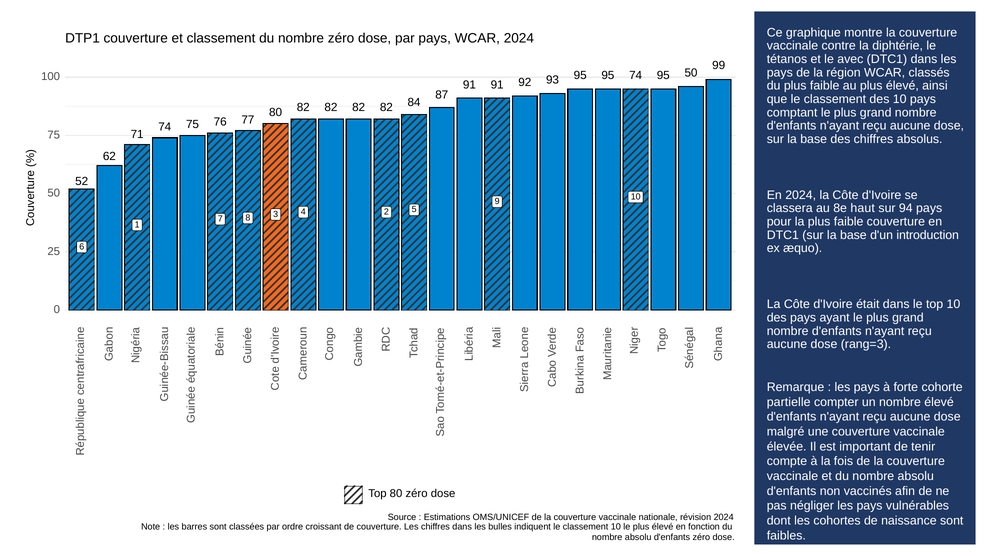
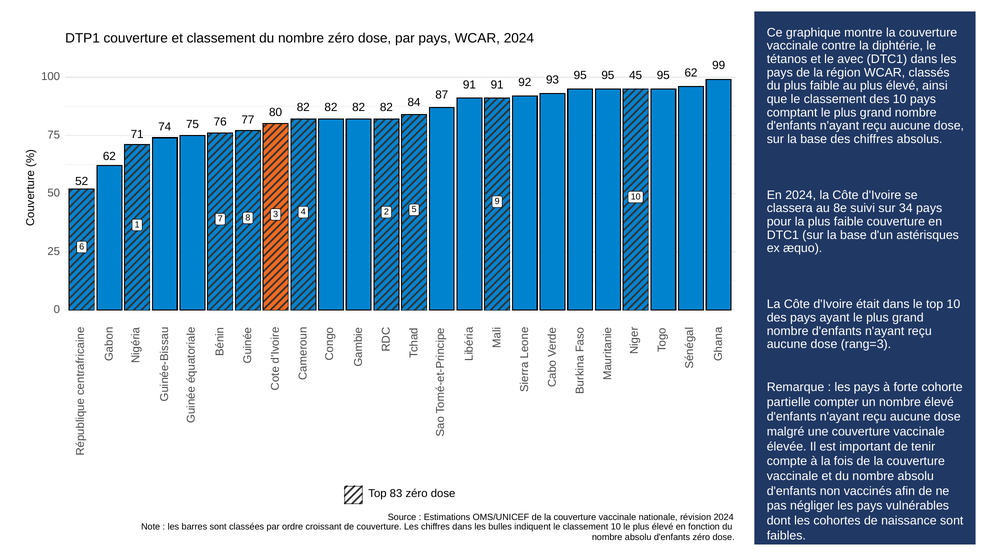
95 50: 50 -> 62
93 74: 74 -> 45
haut: haut -> suivi
94: 94 -> 34
introduction: introduction -> astérisques
Top 80: 80 -> 83
